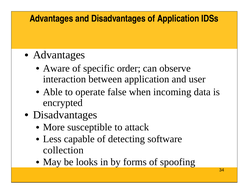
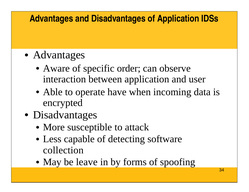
false: false -> have
looks: looks -> leave
